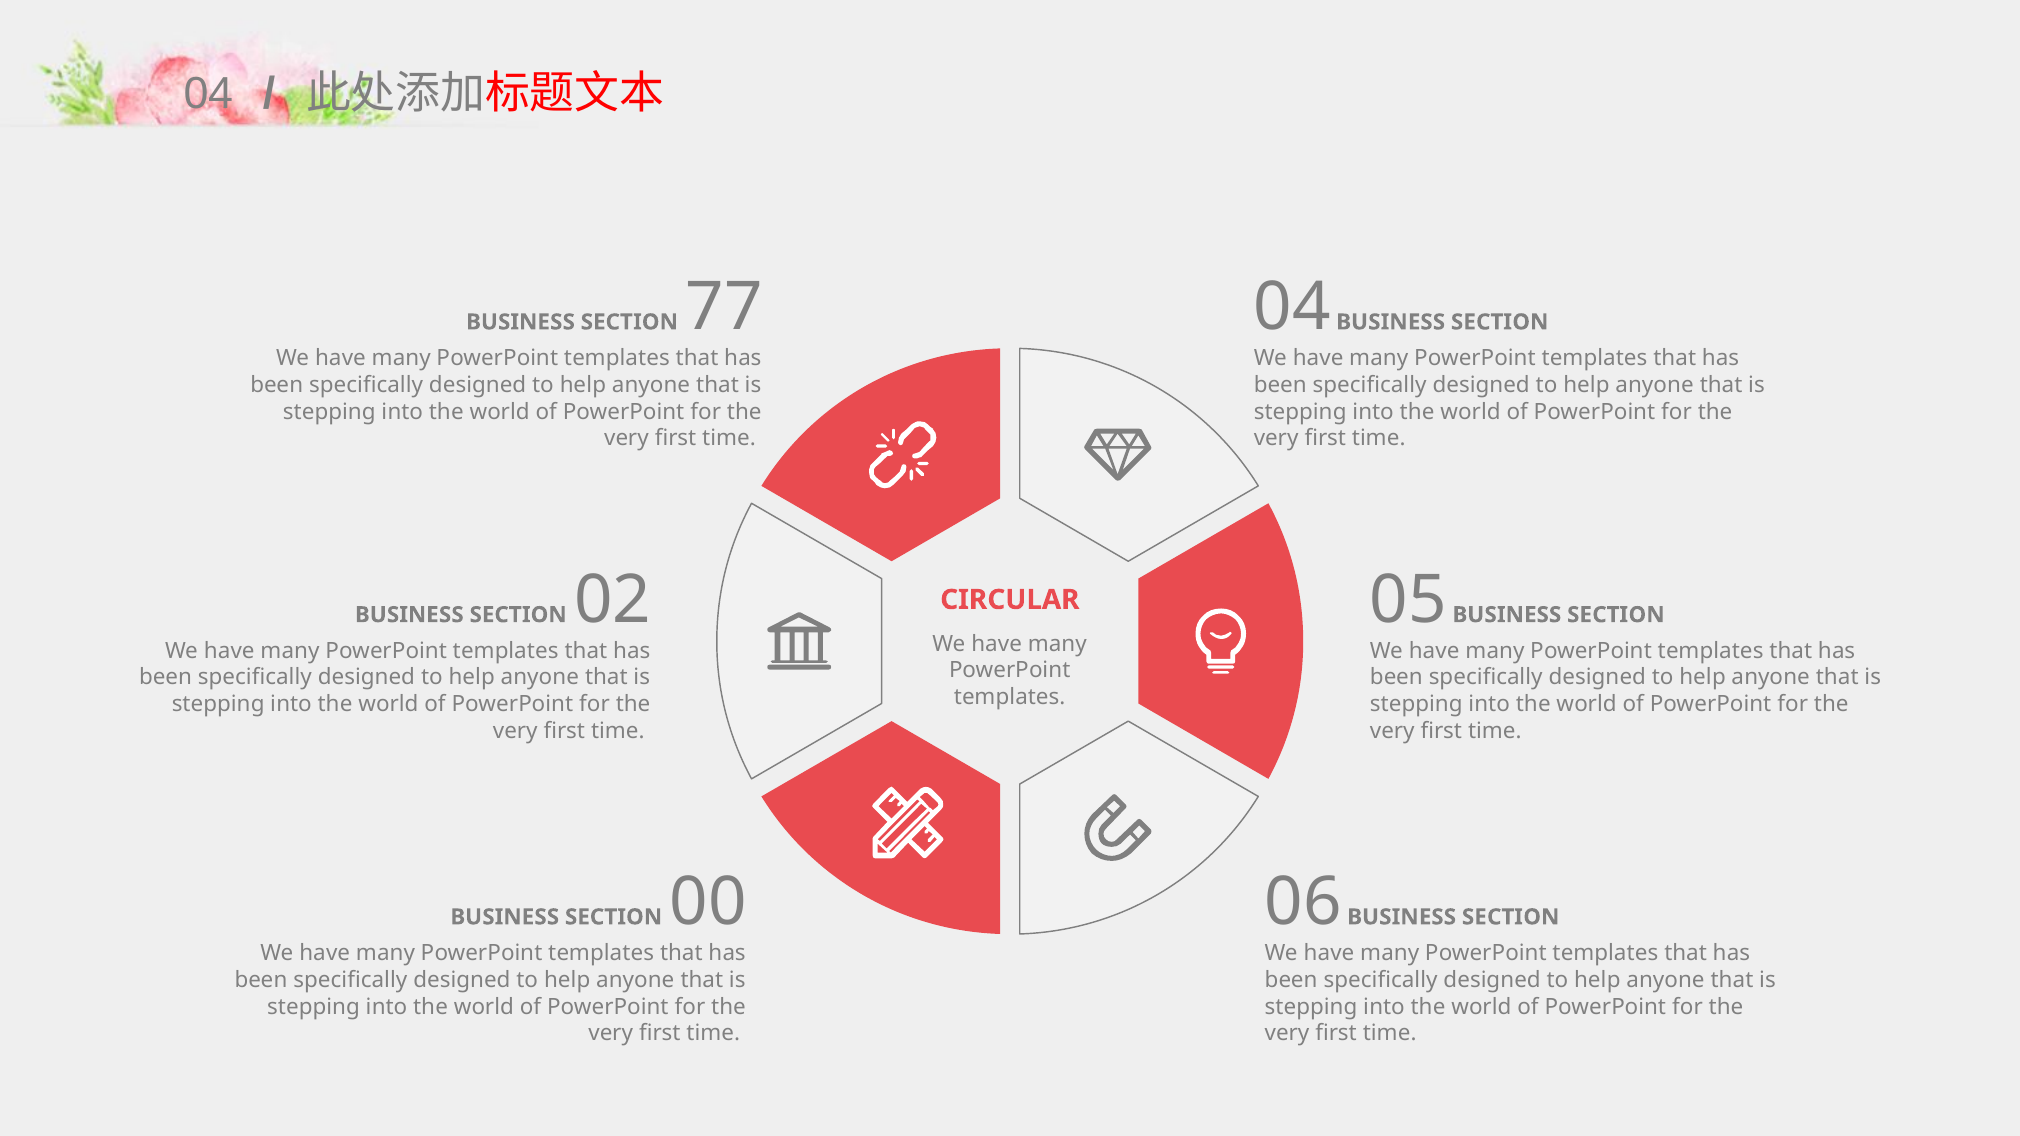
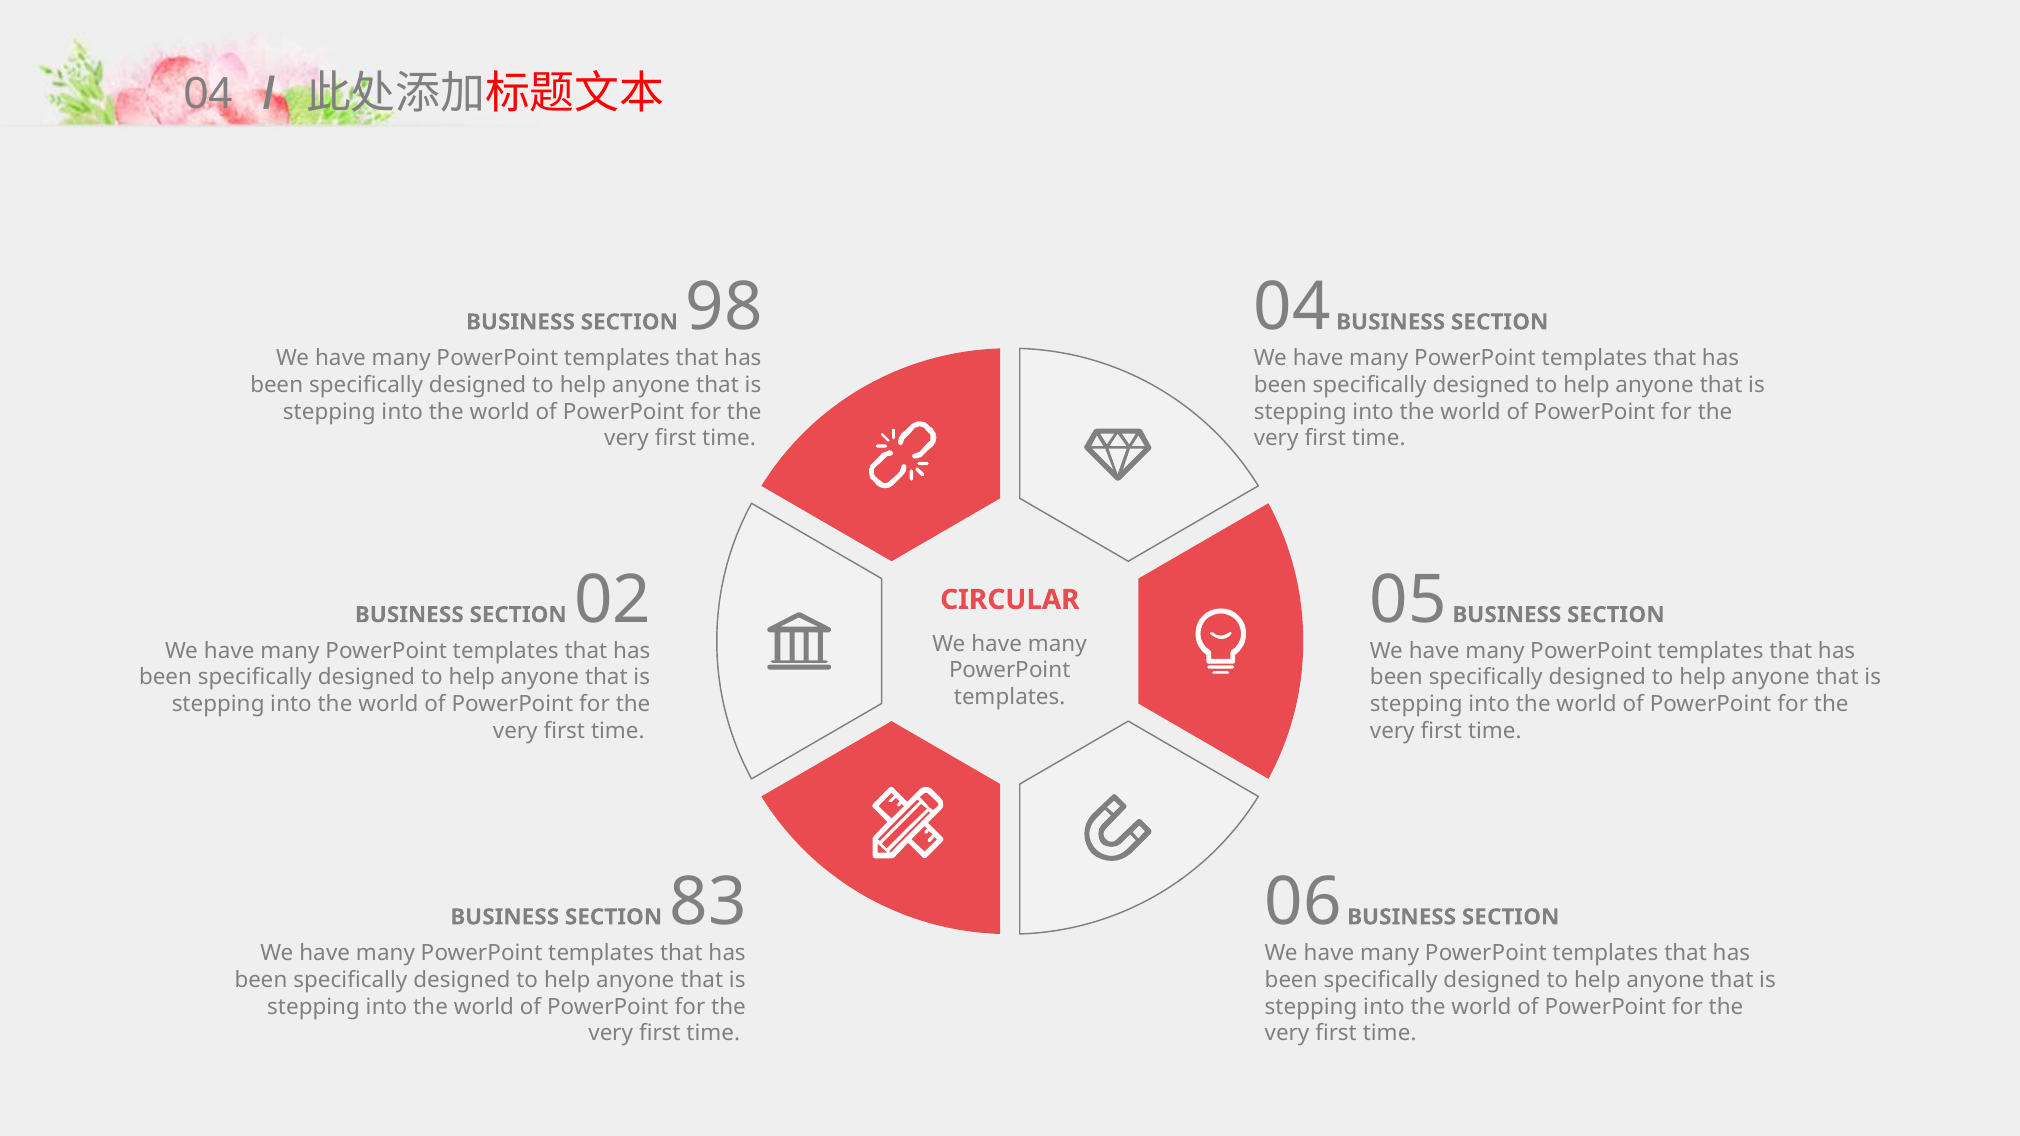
77: 77 -> 98
00: 00 -> 83
